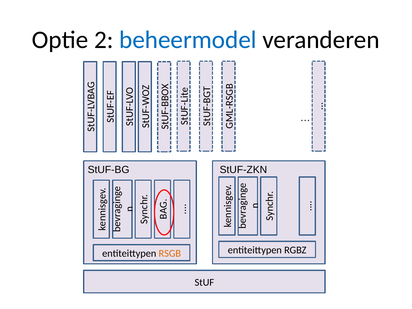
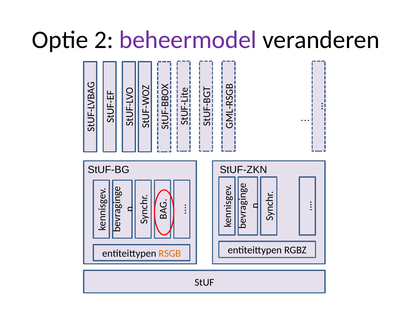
beheermodel colour: blue -> purple
